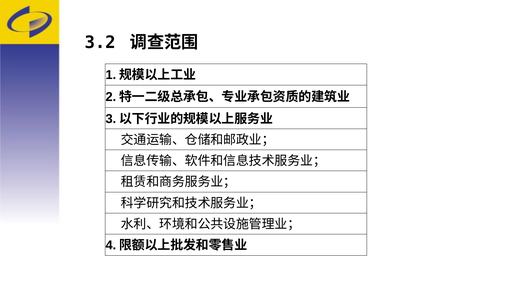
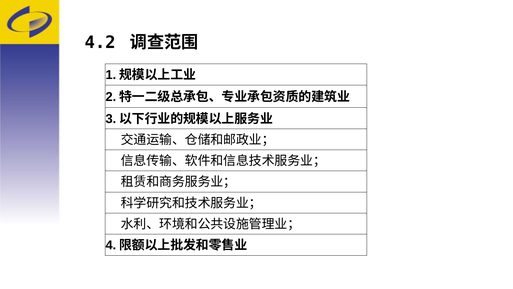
3.2: 3.2 -> 4.2
